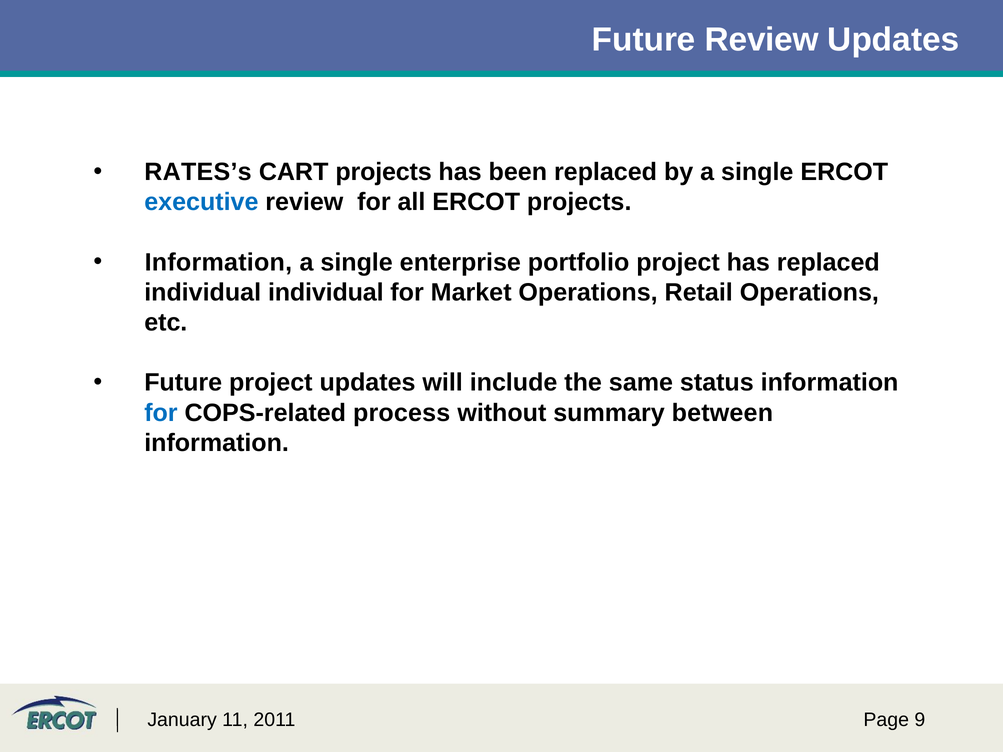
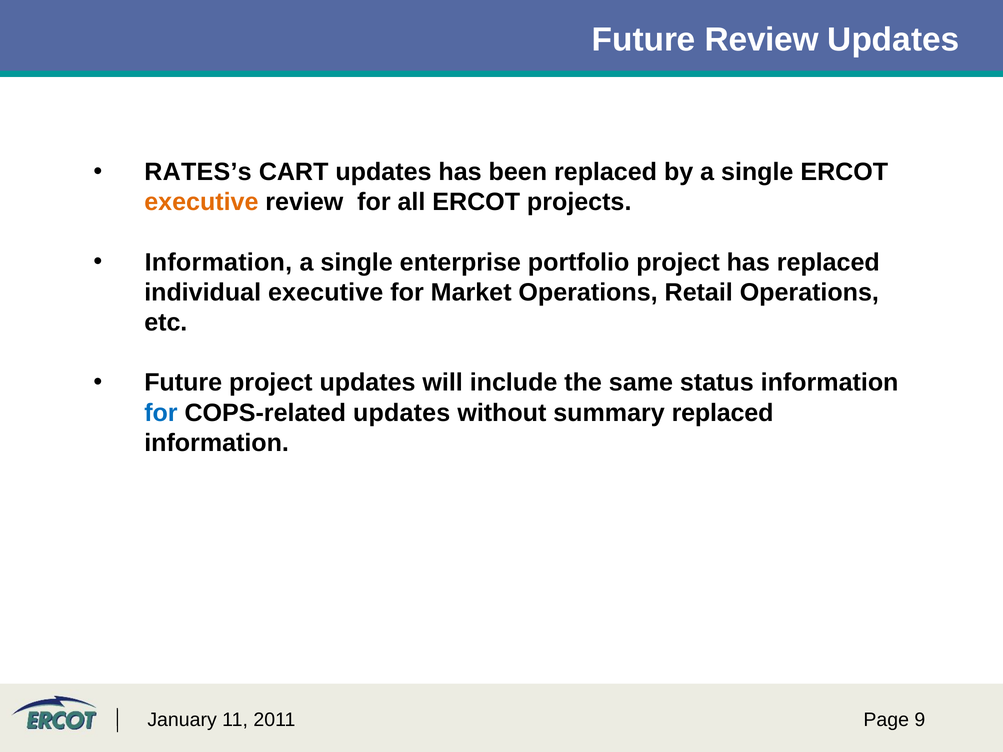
CART projects: projects -> updates
executive at (201, 202) colour: blue -> orange
individual individual: individual -> executive
COPS-related process: process -> updates
summary between: between -> replaced
